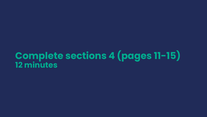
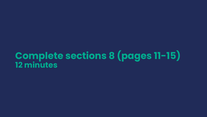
4: 4 -> 8
